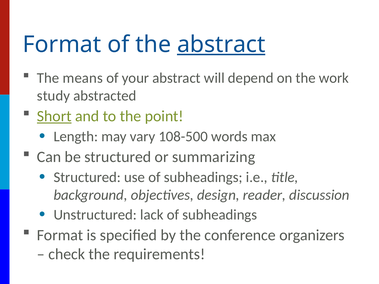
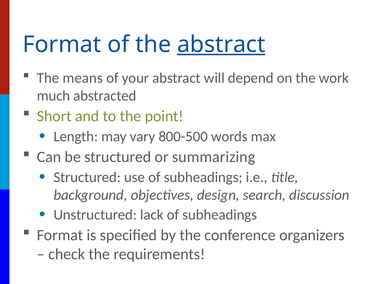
study: study -> much
Short underline: present -> none
108-500: 108-500 -> 800-500
reader: reader -> search
